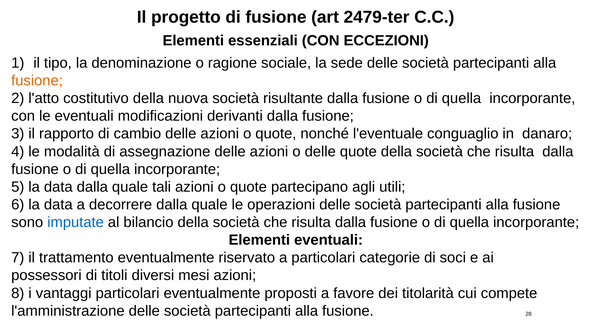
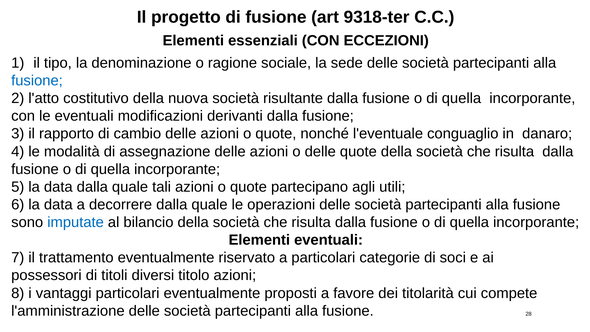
2479-ter: 2479-ter -> 9318-ter
fusione at (37, 81) colour: orange -> blue
mesi: mesi -> titolo
